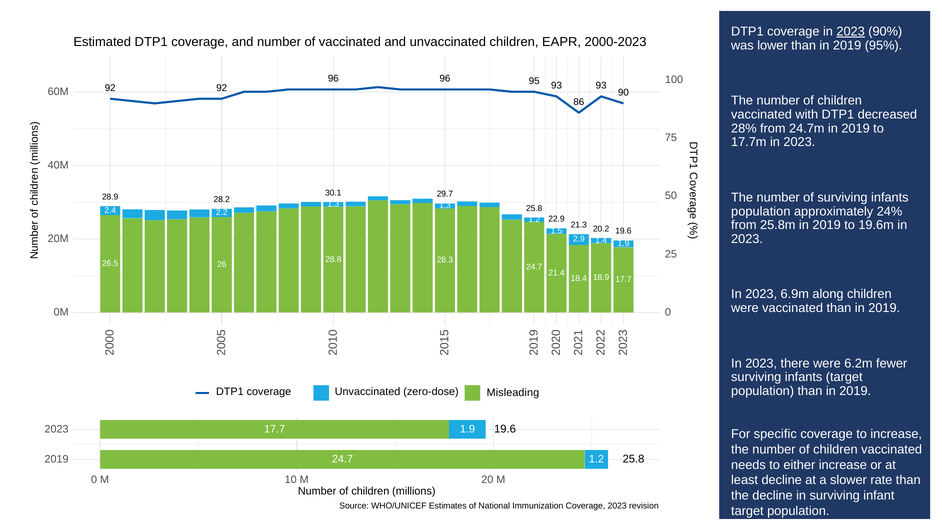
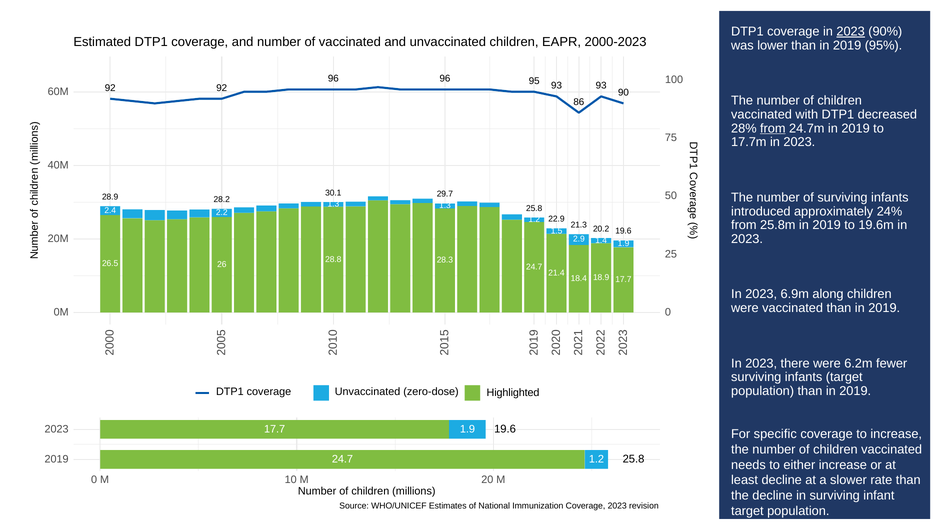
from at (773, 128) underline: none -> present
population at (761, 211): population -> introduced
Misleading: Misleading -> Highlighted
